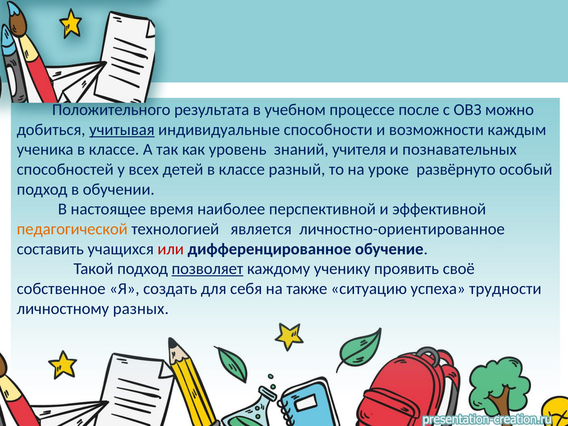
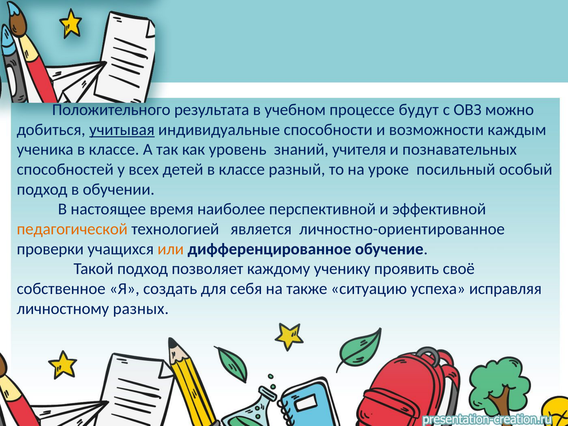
после: после -> будут
развёрнуто: развёрнуто -> посильный
составить: составить -> проверки
или colour: red -> orange
позволяет underline: present -> none
трудности: трудности -> исправляя
